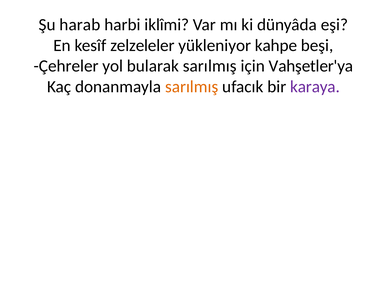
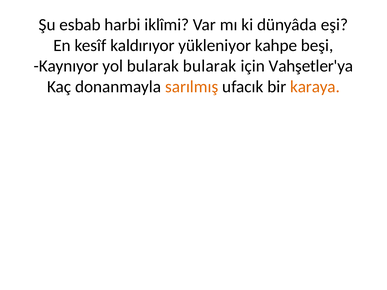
harab: harab -> esbab
zelzeleler: zelzeleler -> kaldırıyor
Çehreler: Çehreler -> Kaynıyor
bularak sarılmış: sarılmış -> bularak
karaya colour: purple -> orange
